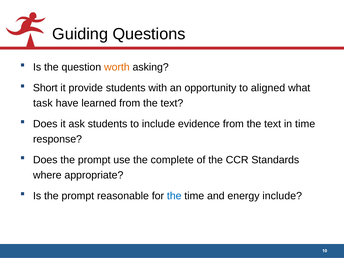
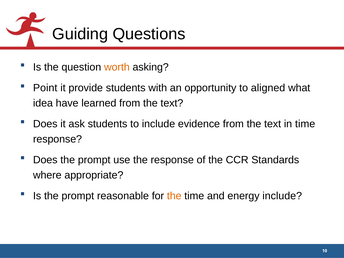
Short: Short -> Point
task: task -> idea
the complete: complete -> response
the at (174, 196) colour: blue -> orange
